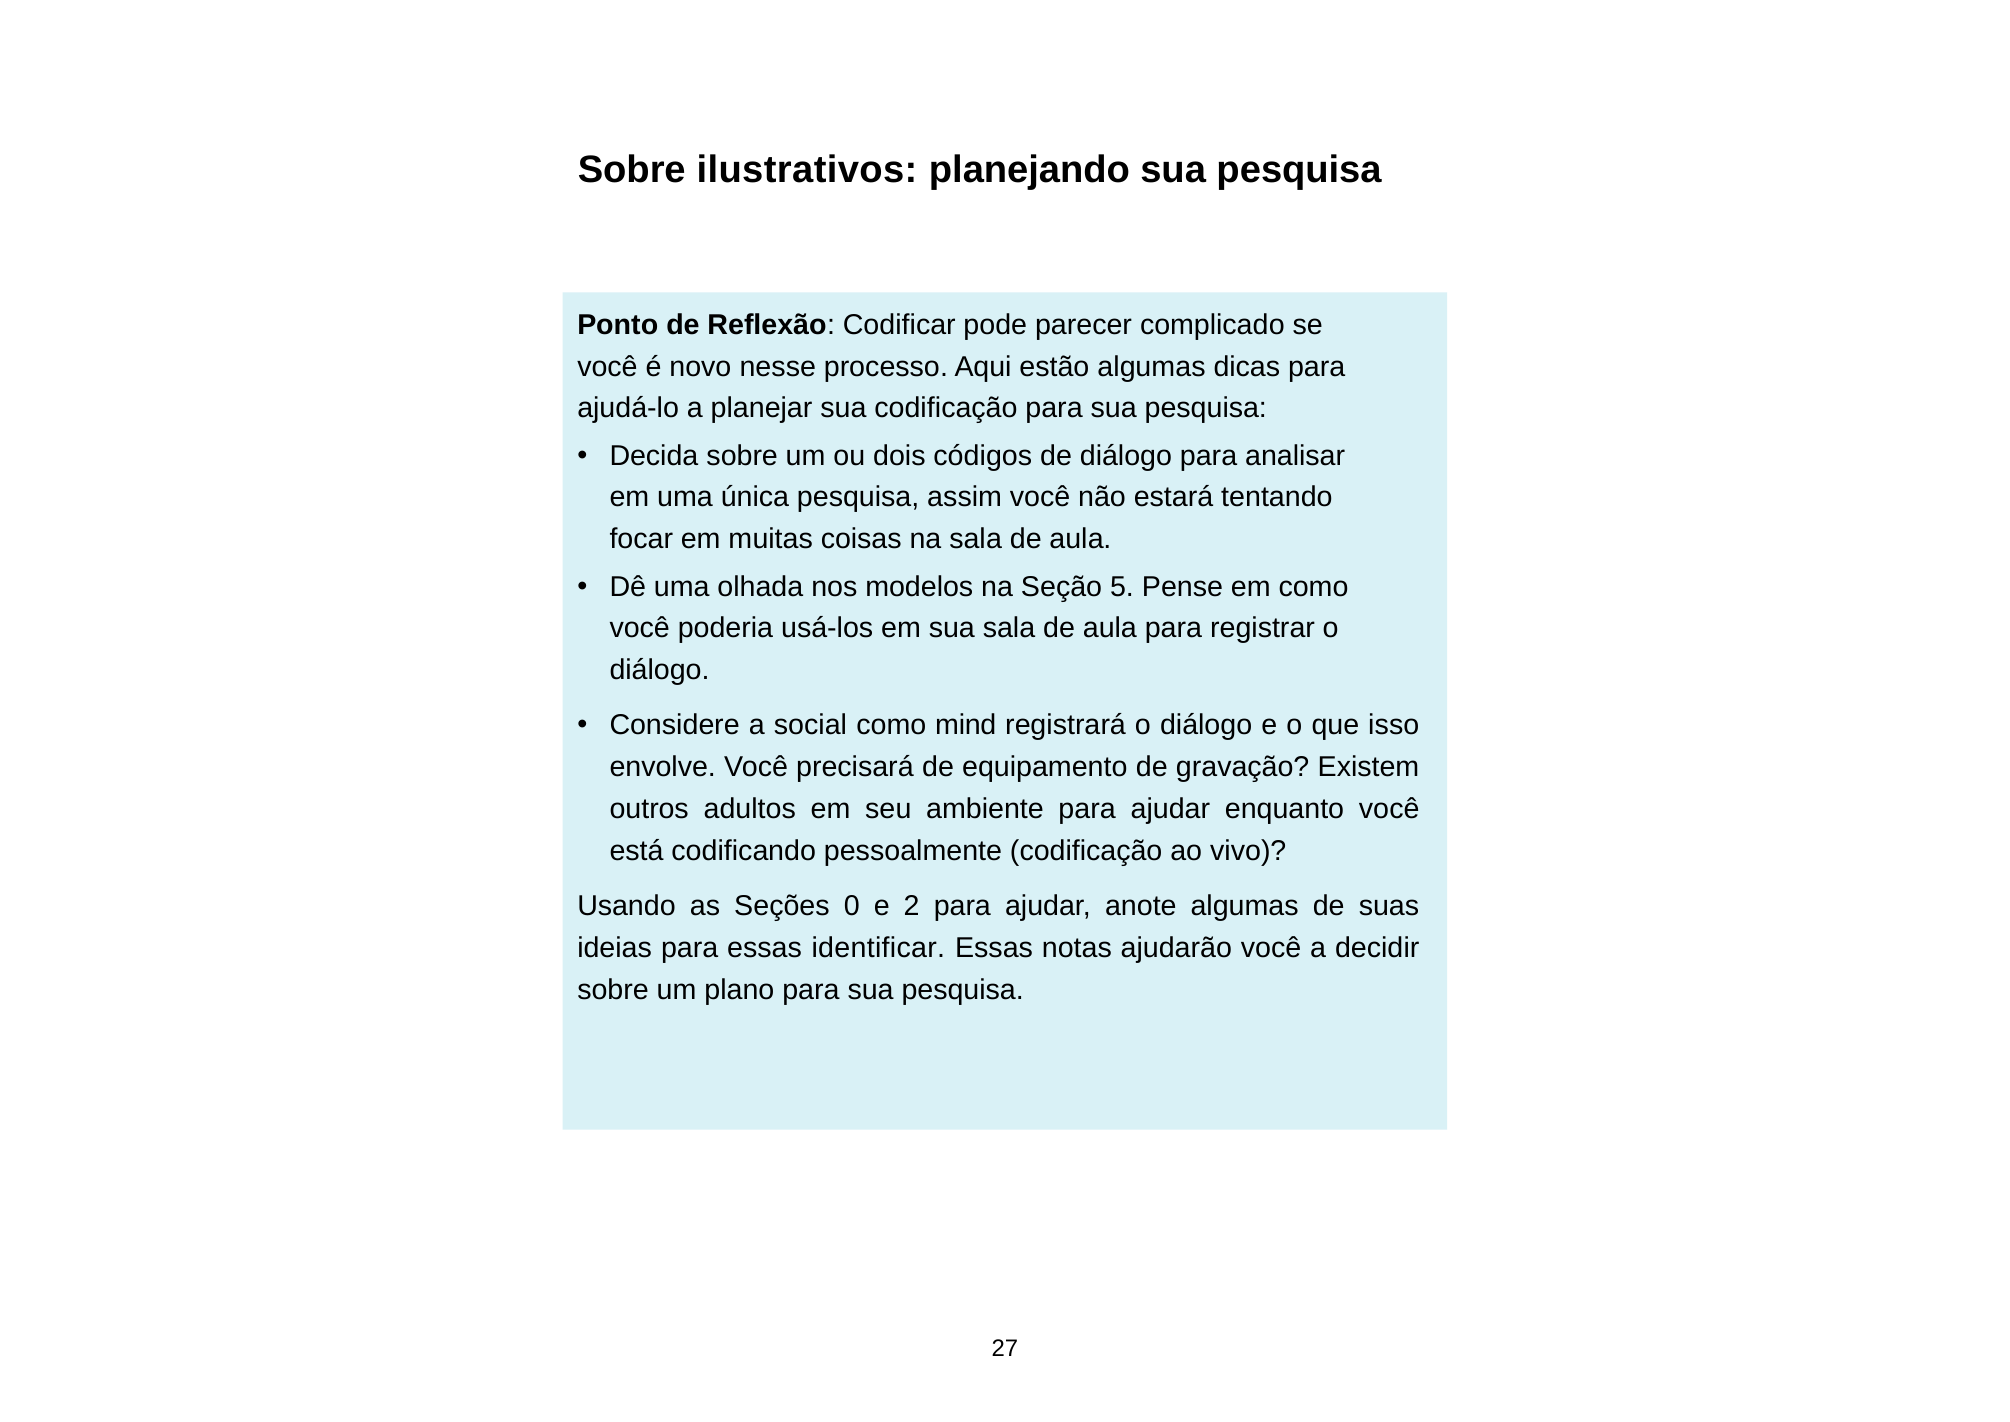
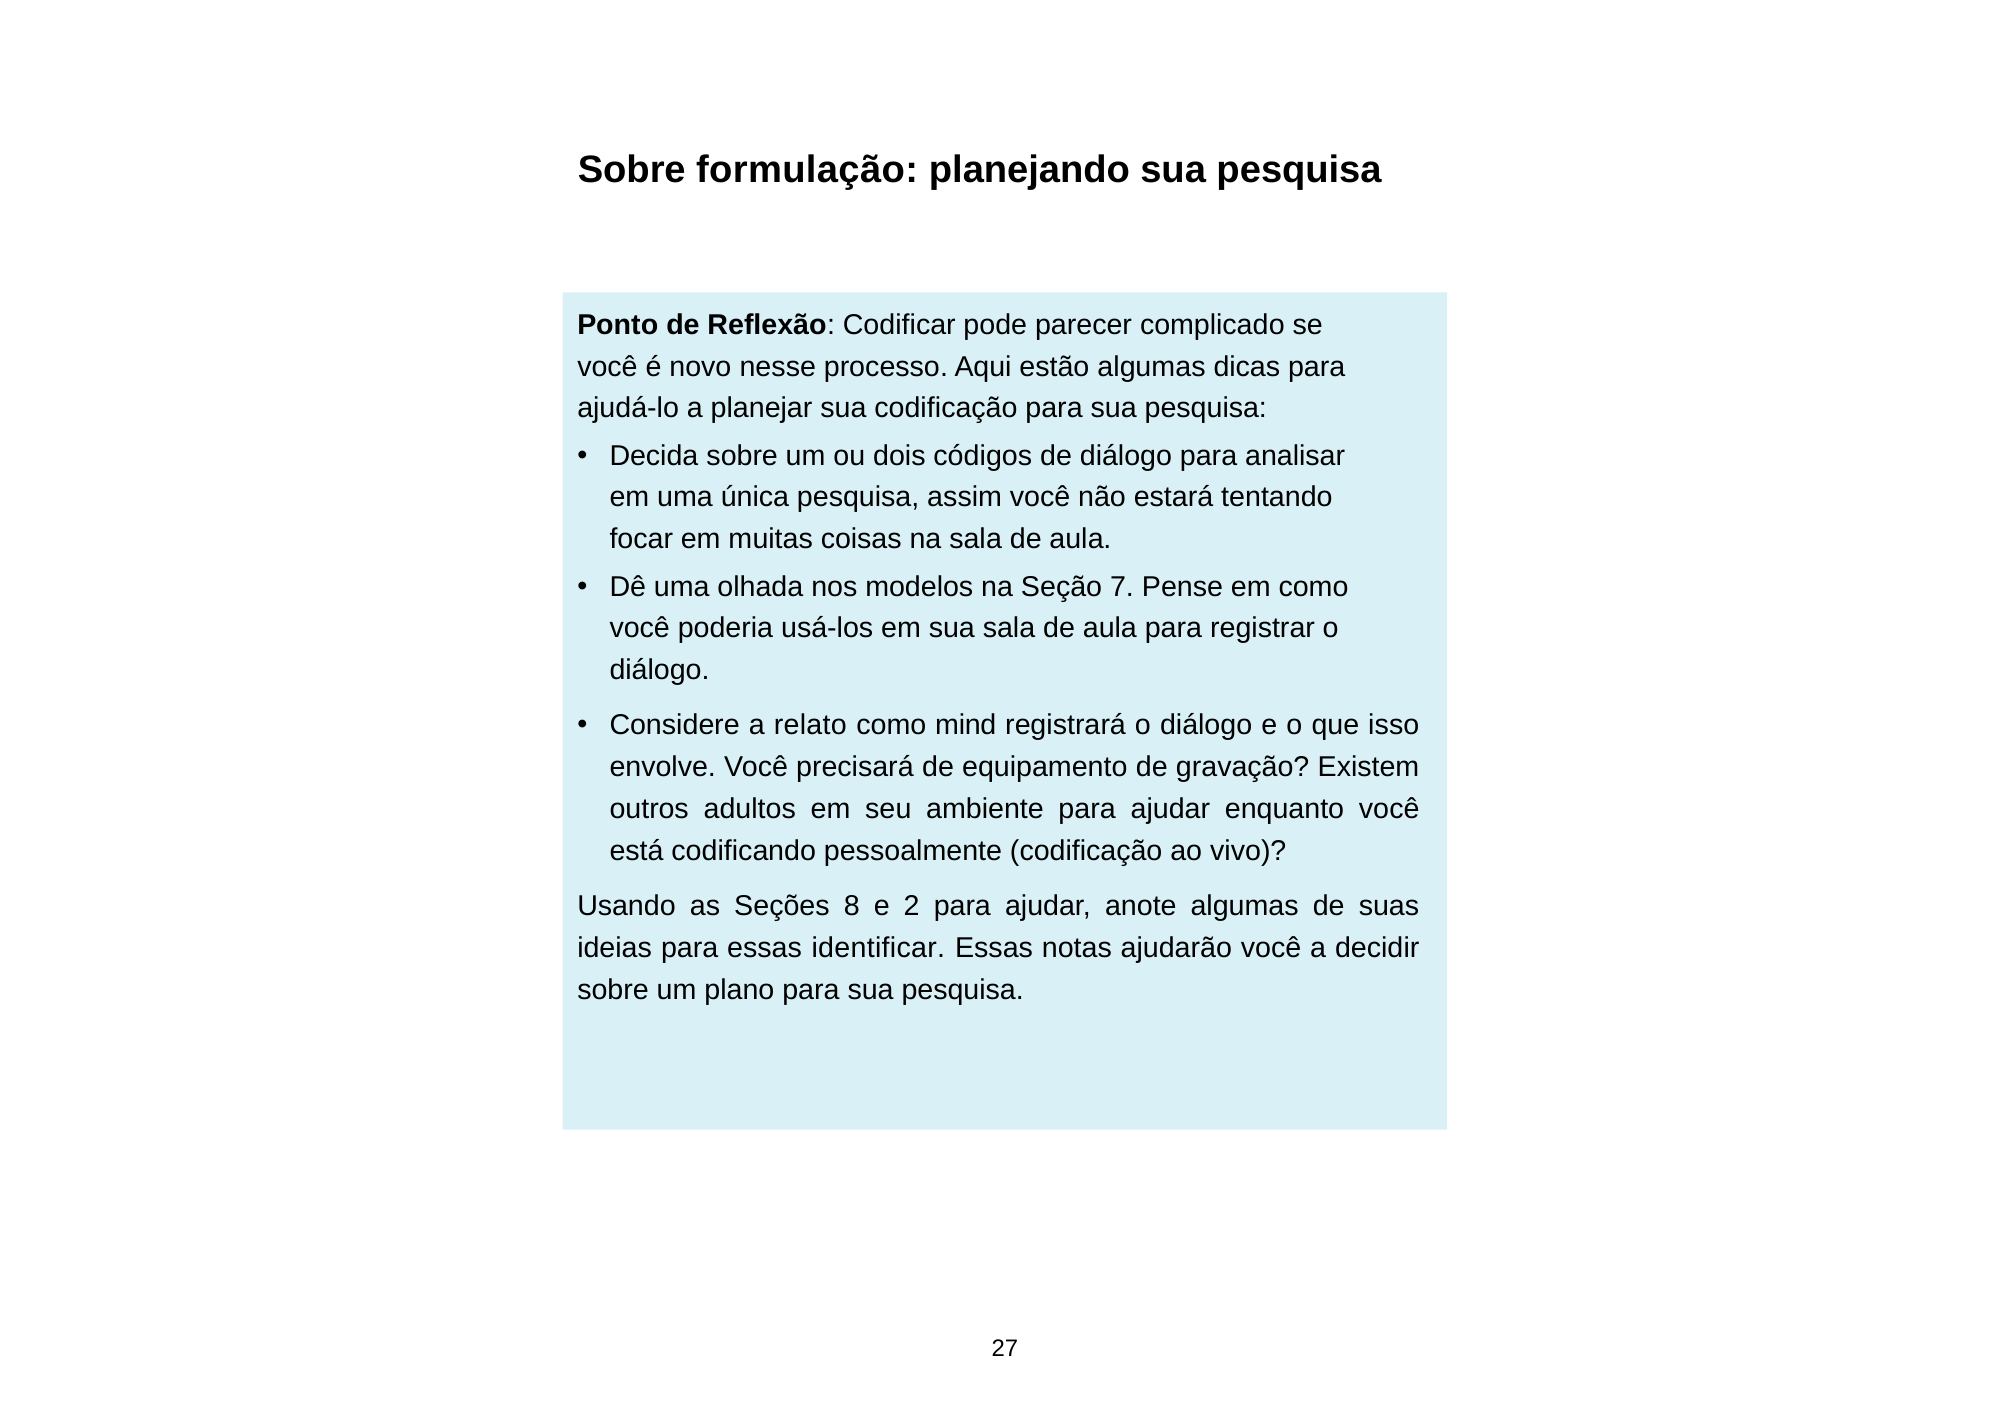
ilustrativos: ilustrativos -> formulação
5: 5 -> 7
social: social -> relato
0: 0 -> 8
